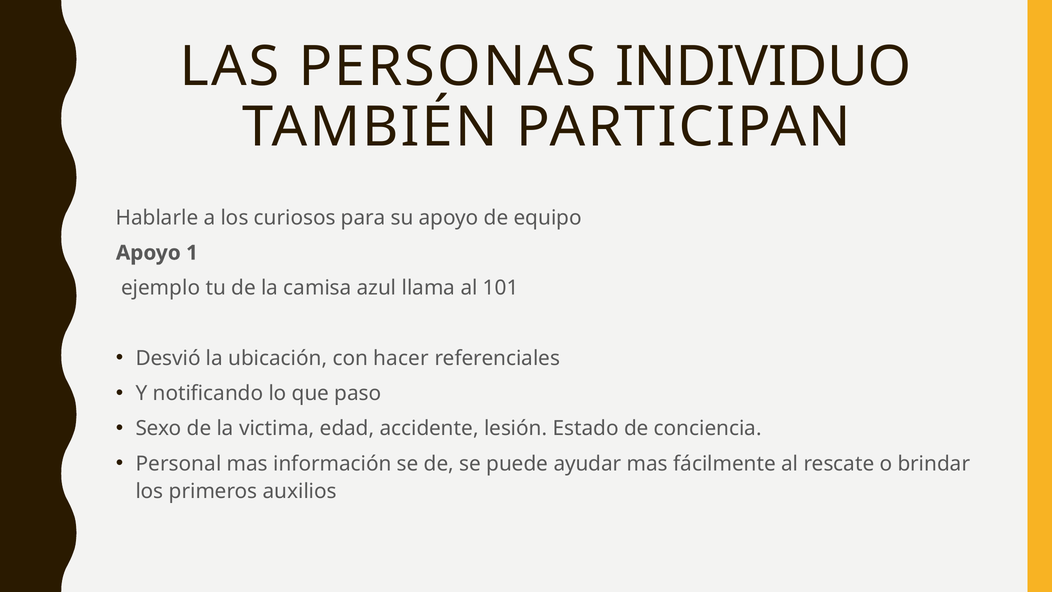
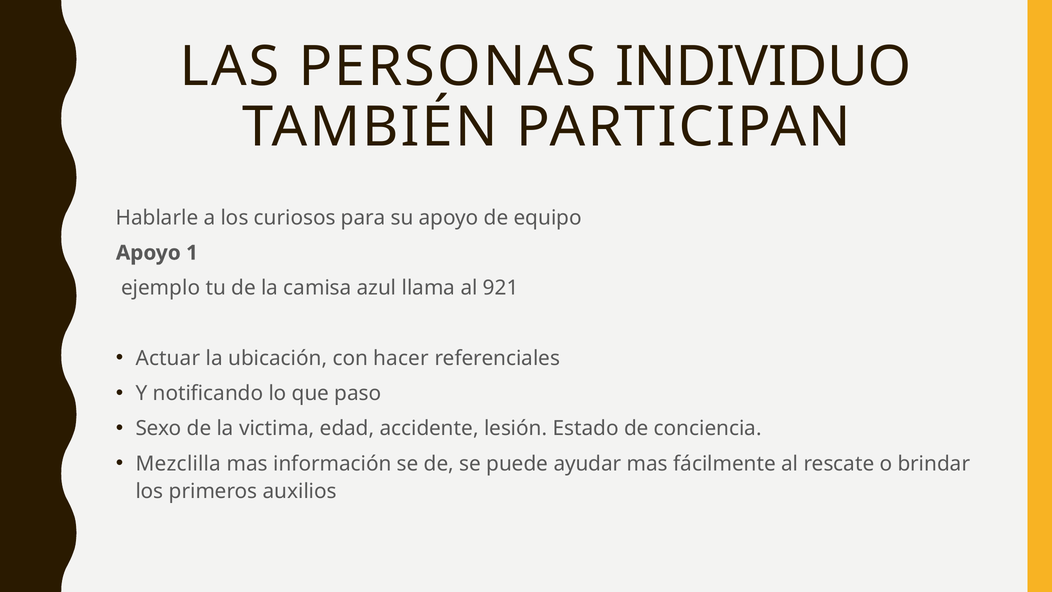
101: 101 -> 921
Desvió: Desvió -> Actuar
Personal: Personal -> Mezclilla
